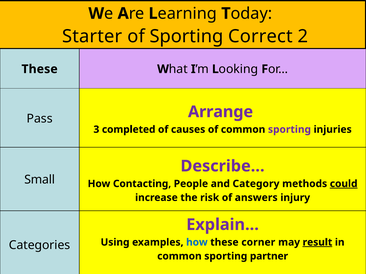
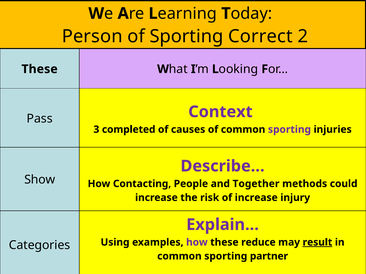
Starter: Starter -> Person
Arrange: Arrange -> Context
Small: Small -> Show
Category: Category -> Together
could underline: present -> none
of answers: answers -> increase
how at (197, 243) colour: blue -> purple
corner: corner -> reduce
